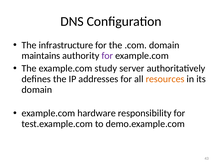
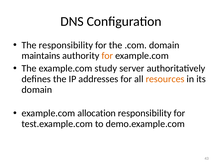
The infrastructure: infrastructure -> responsibility
for at (107, 56) colour: purple -> orange
hardware: hardware -> allocation
